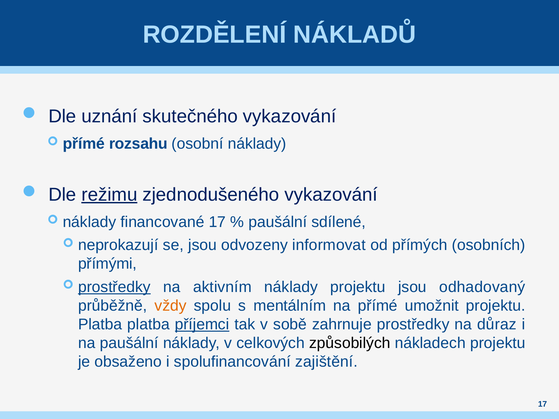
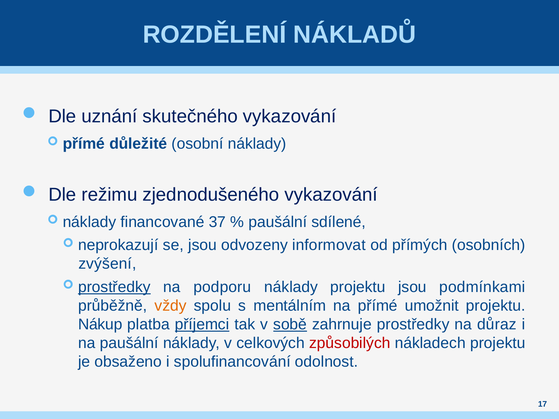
rozsahu: rozsahu -> důležité
režimu underline: present -> none
financované 17: 17 -> 37
přímými: přímými -> zvýšení
aktivním: aktivním -> podporu
odhadovaný: odhadovaný -> podmínkami
Platba at (100, 325): Platba -> Nákup
sobě underline: none -> present
způsobilých colour: black -> red
zajištění: zajištění -> odolnost
